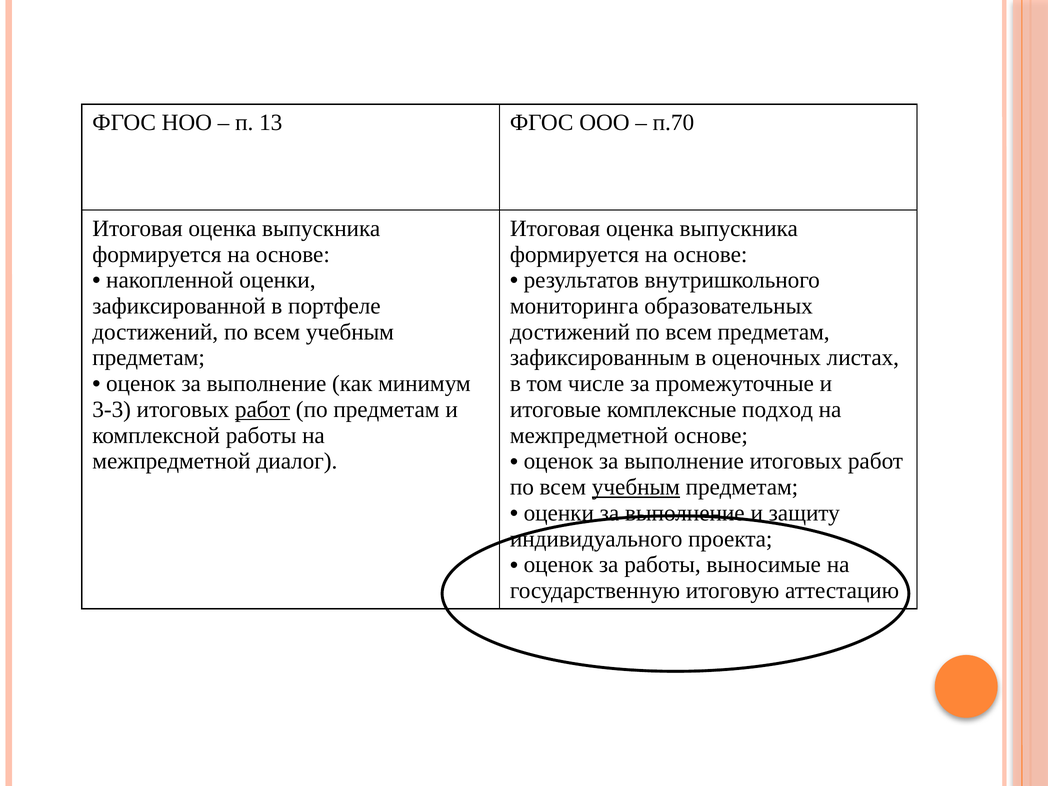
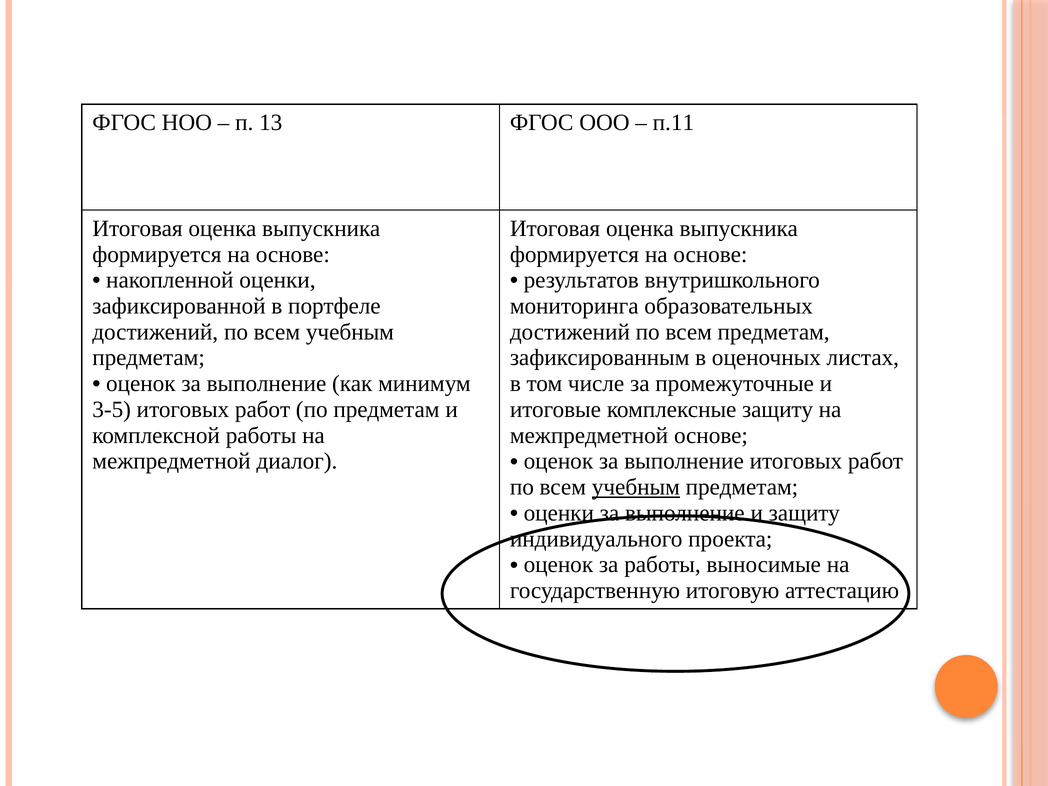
п.70: п.70 -> п.11
3-3: 3-3 -> 3-5
работ at (263, 410) underline: present -> none
комплексные подход: подход -> защиту
